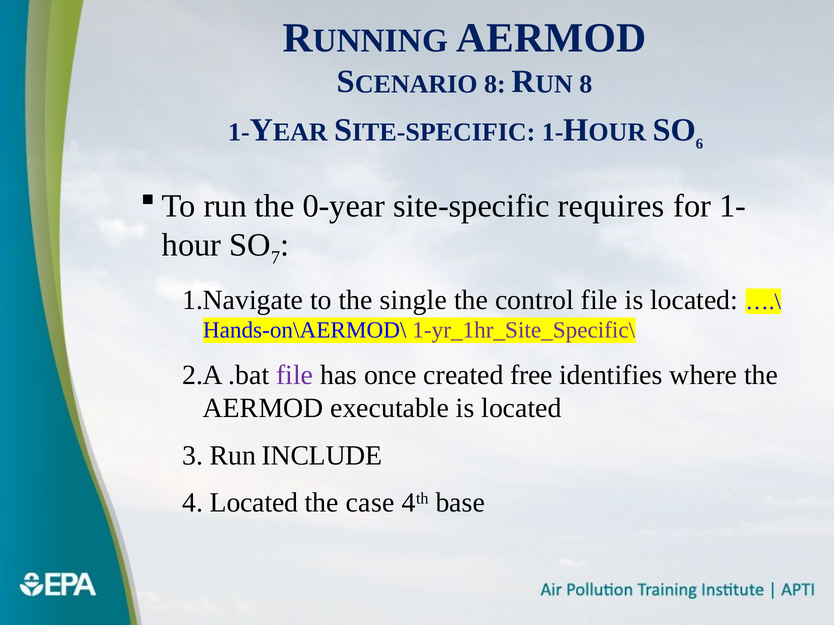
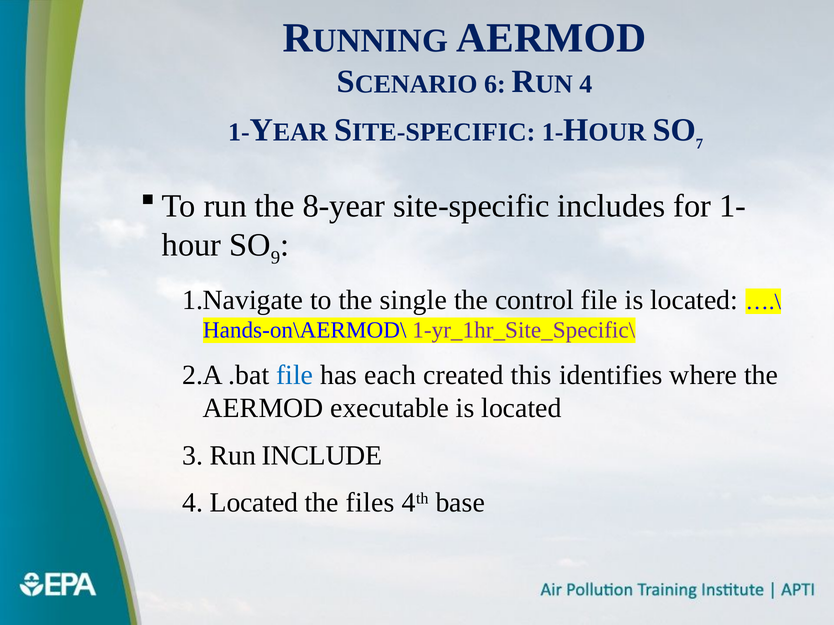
8 at (495, 84): 8 -> 6
8 at (586, 84): 8 -> 4
6: 6 -> 7
0-year: 0-year -> 8-year
requires: requires -> includes
7: 7 -> 9
file at (295, 375) colour: purple -> blue
once: once -> each
free: free -> this
case: case -> files
